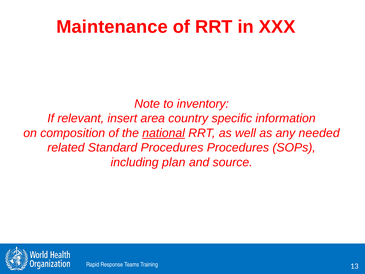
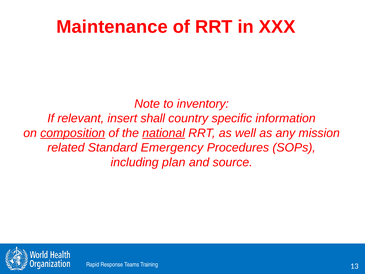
area: area -> shall
composition underline: none -> present
needed: needed -> mission
Standard Procedures: Procedures -> Emergency
